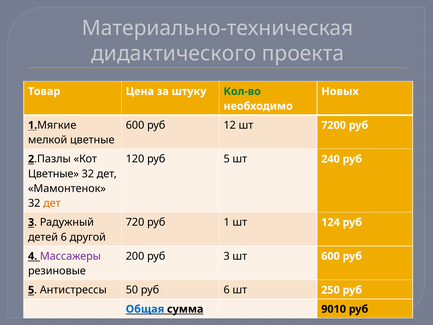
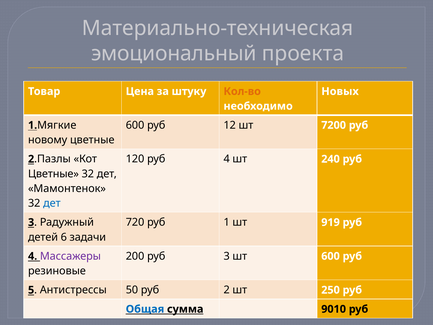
дидактического: дидактического -> эмоциональный
Кол-во colour: green -> orange
мелкой: мелкой -> новому
120 руб 5: 5 -> 4
дет at (52, 203) colour: orange -> blue
124: 124 -> 919
другой: другой -> задачи
50 руб 6: 6 -> 2
